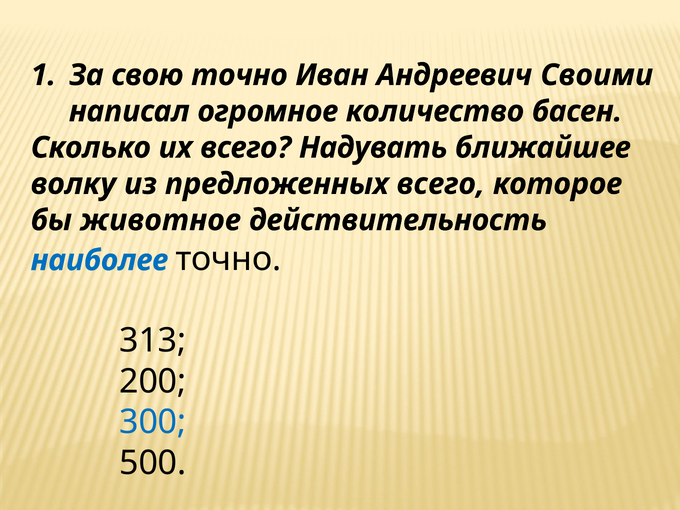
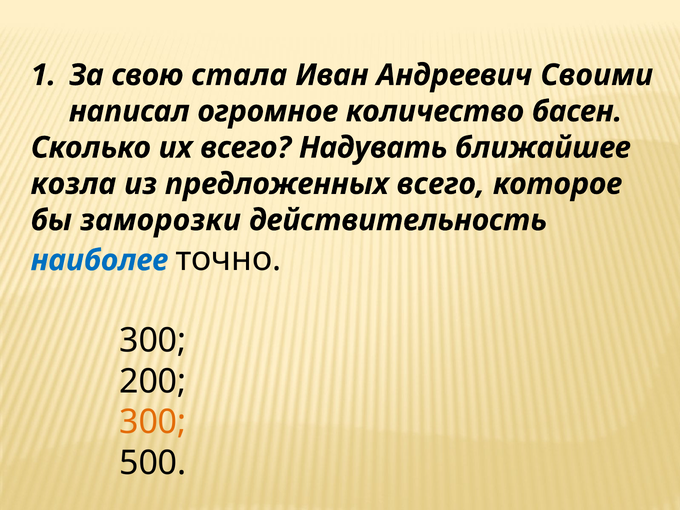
свою точно: точно -> стала
волку: волку -> козла
животное: животное -> заморозки
313 at (153, 341): 313 -> 300
300 at (153, 422) colour: blue -> orange
